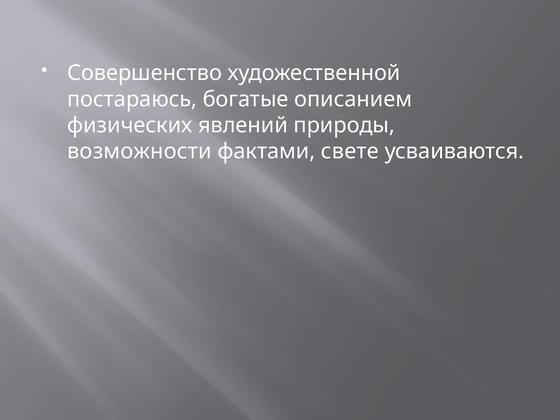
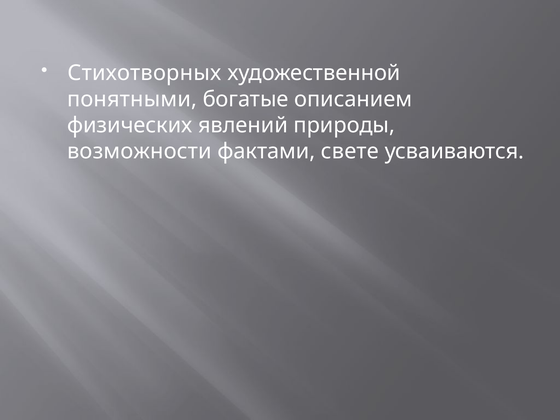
Совершенство: Совершенство -> Стихотворных
постараюсь: постараюсь -> понятными
